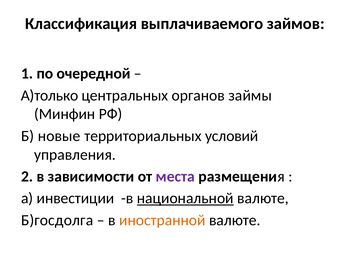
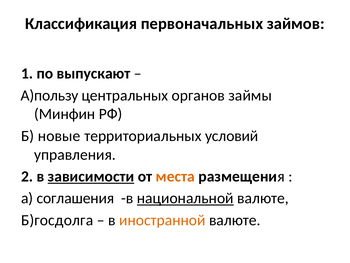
выплачиваемого: выплачиваемого -> первоначальных
очередной: очередной -> выпускают
А)только: А)только -> А)пользу
зависимости underline: none -> present
места colour: purple -> orange
инвестиции: инвестиции -> соглашения
